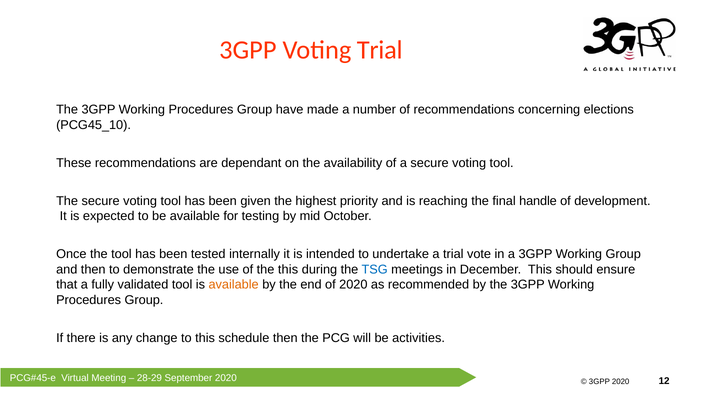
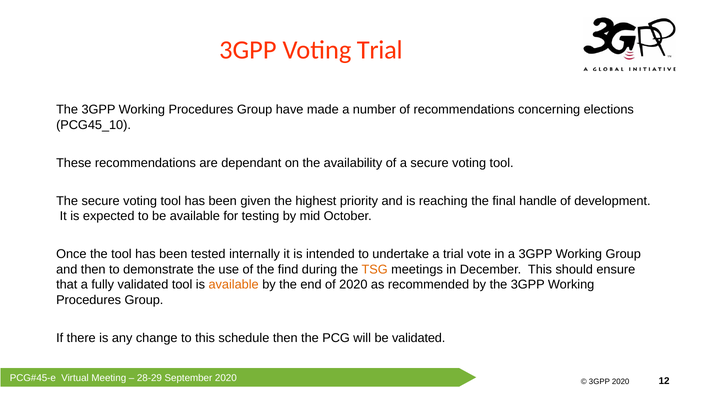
the this: this -> find
TSG colour: blue -> orange
be activities: activities -> validated
